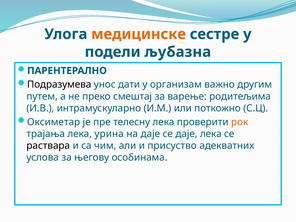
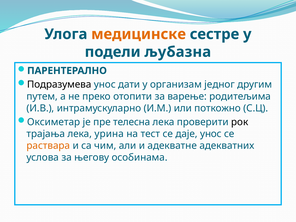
важно: важно -> једног
смештај: смештај -> отопити
телесну: телесну -> телесна
рок colour: orange -> black
на даје: даје -> тест
даје лека: лека -> унос
раствара colour: black -> orange
присуство: присуство -> адекватне
